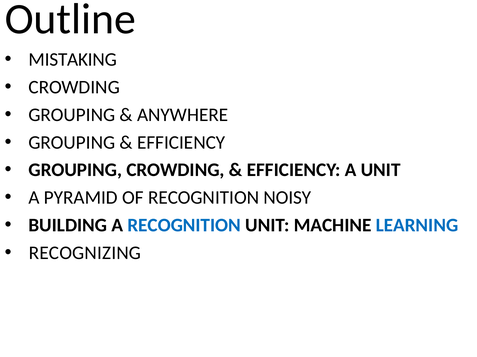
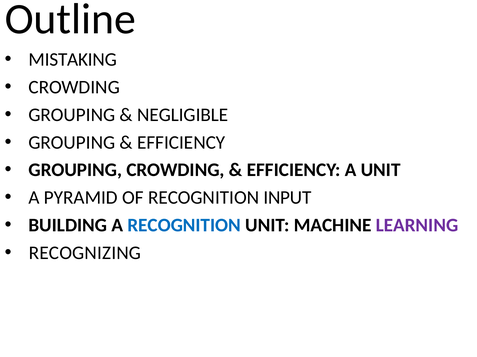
ANYWHERE: ANYWHERE -> NEGLIGIBLE
NOISY: NOISY -> INPUT
LEARNING colour: blue -> purple
